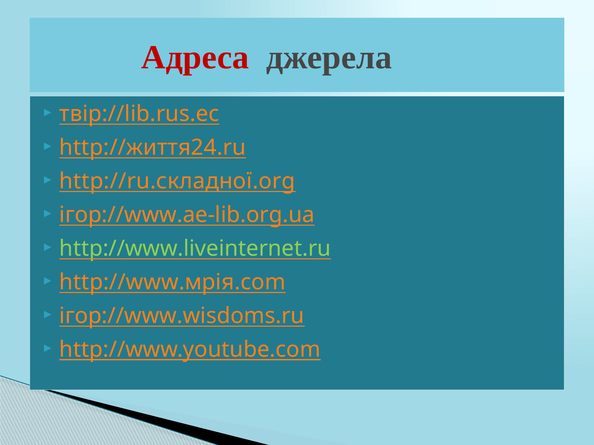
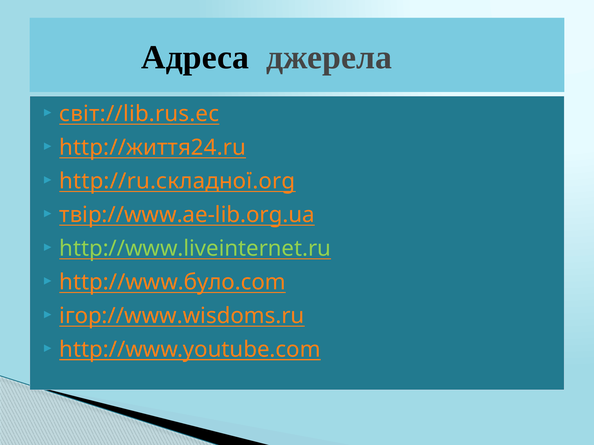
Адреса colour: red -> black
твір://lib.rus.ec: твір://lib.rus.ec -> світ://lib.rus.ec
ігор://www.ae-lib.org.ua: ігор://www.ae-lib.org.ua -> твір://www.ae-lib.org.ua
http://www.мрія.com: http://www.мрія.com -> http://www.було.com
